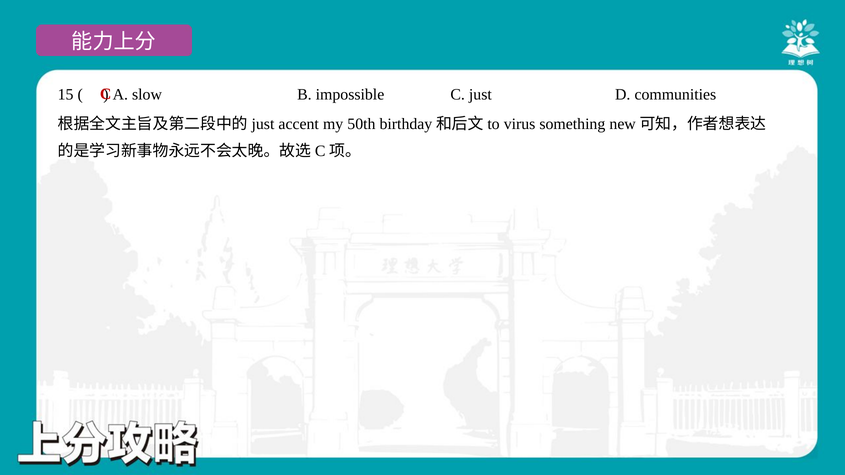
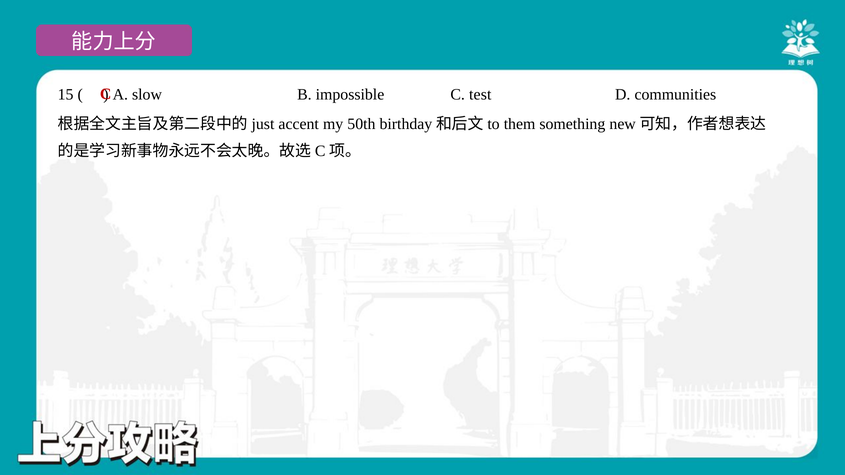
just: just -> test
virus: virus -> them
